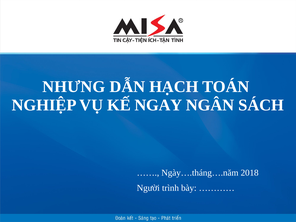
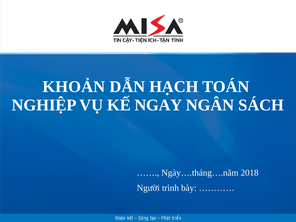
NHƯNG: NHƯNG -> KHOẢN
